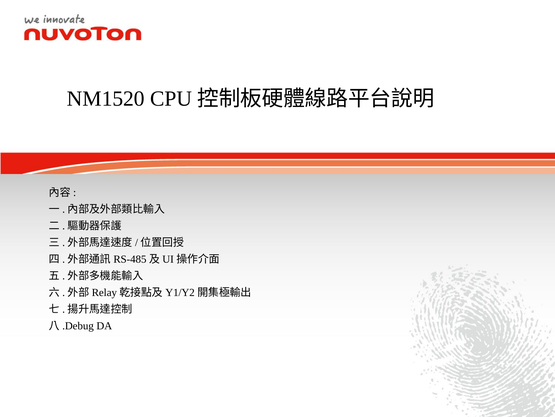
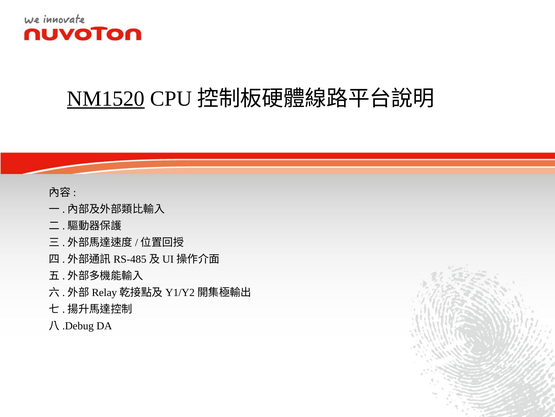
NM1520 underline: none -> present
